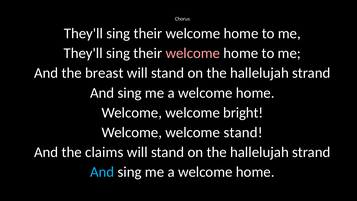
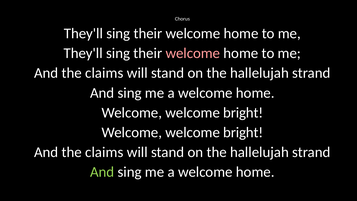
breast at (104, 73): breast -> claims
stand at (243, 132): stand -> bright
And at (102, 172) colour: light blue -> light green
